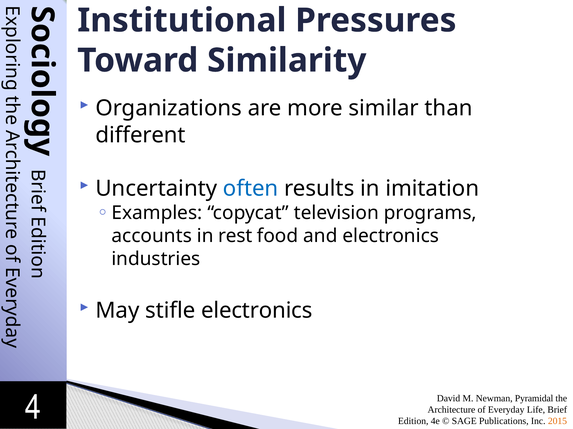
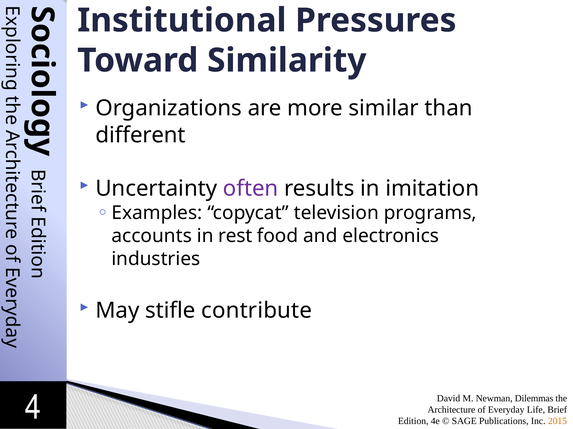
often colour: blue -> purple
stifle electronics: electronics -> contribute
Pyramidal: Pyramidal -> Dilemmas
